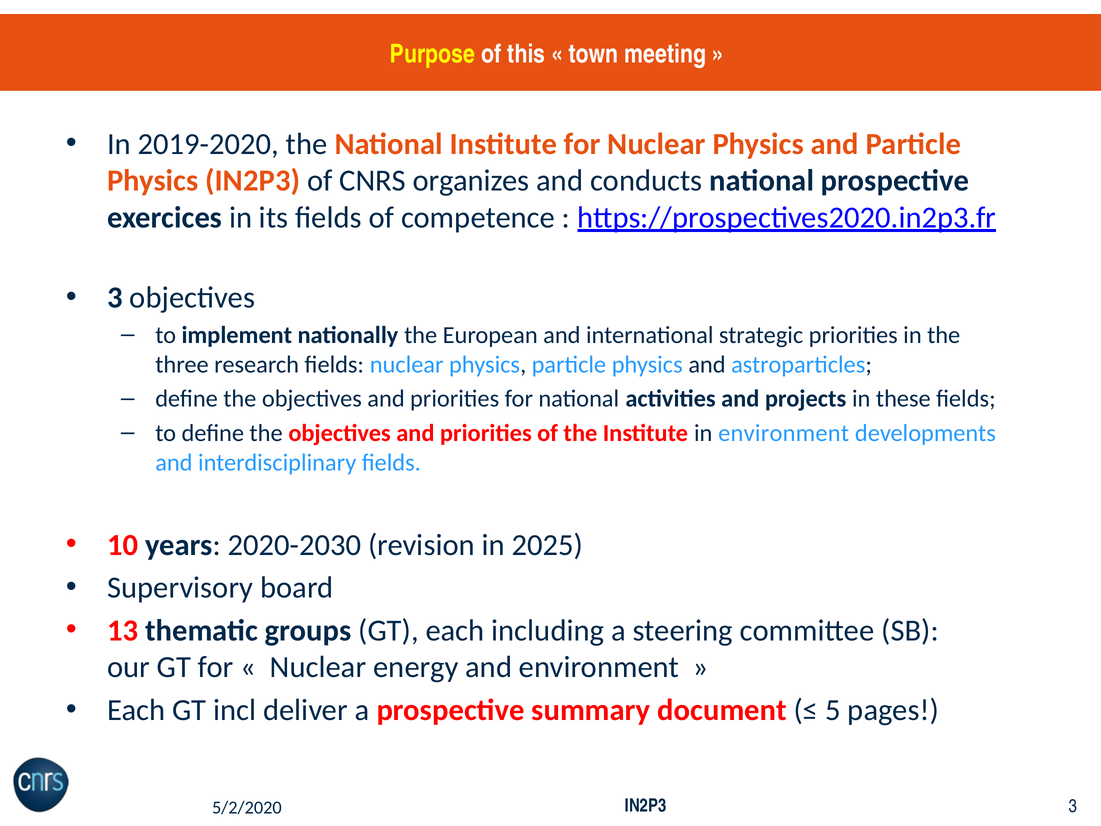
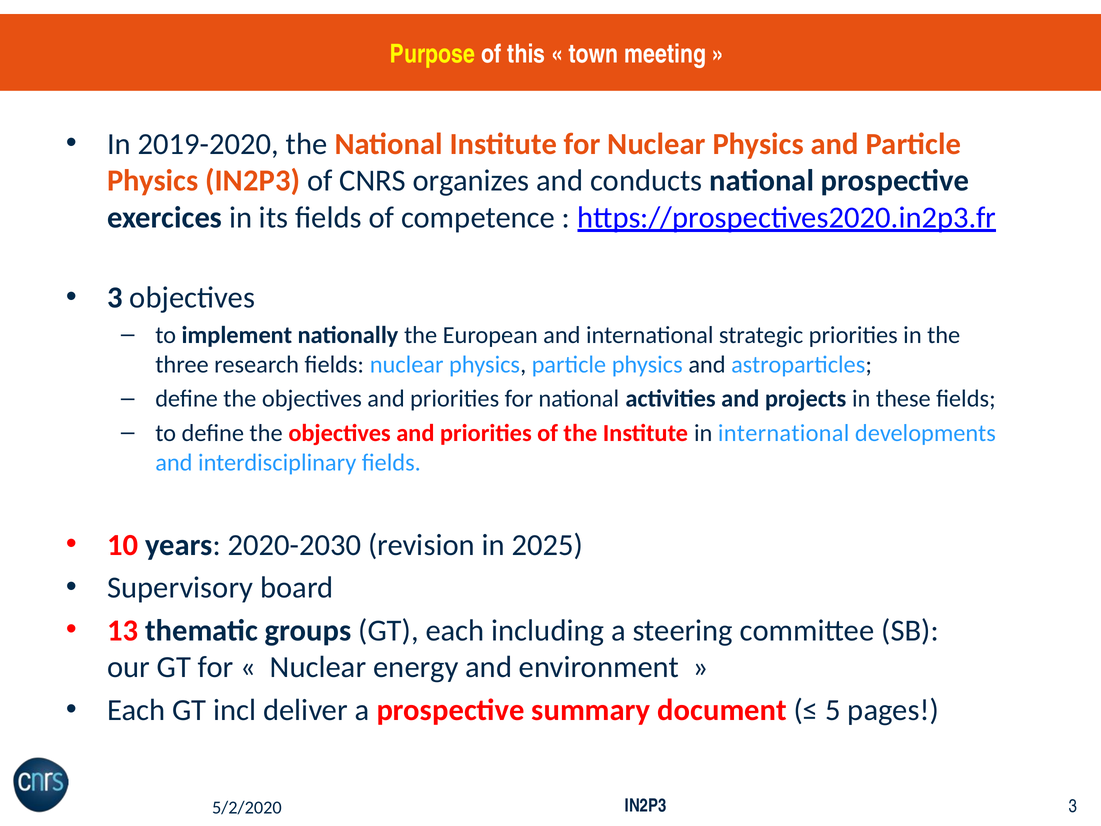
in environment: environment -> international
